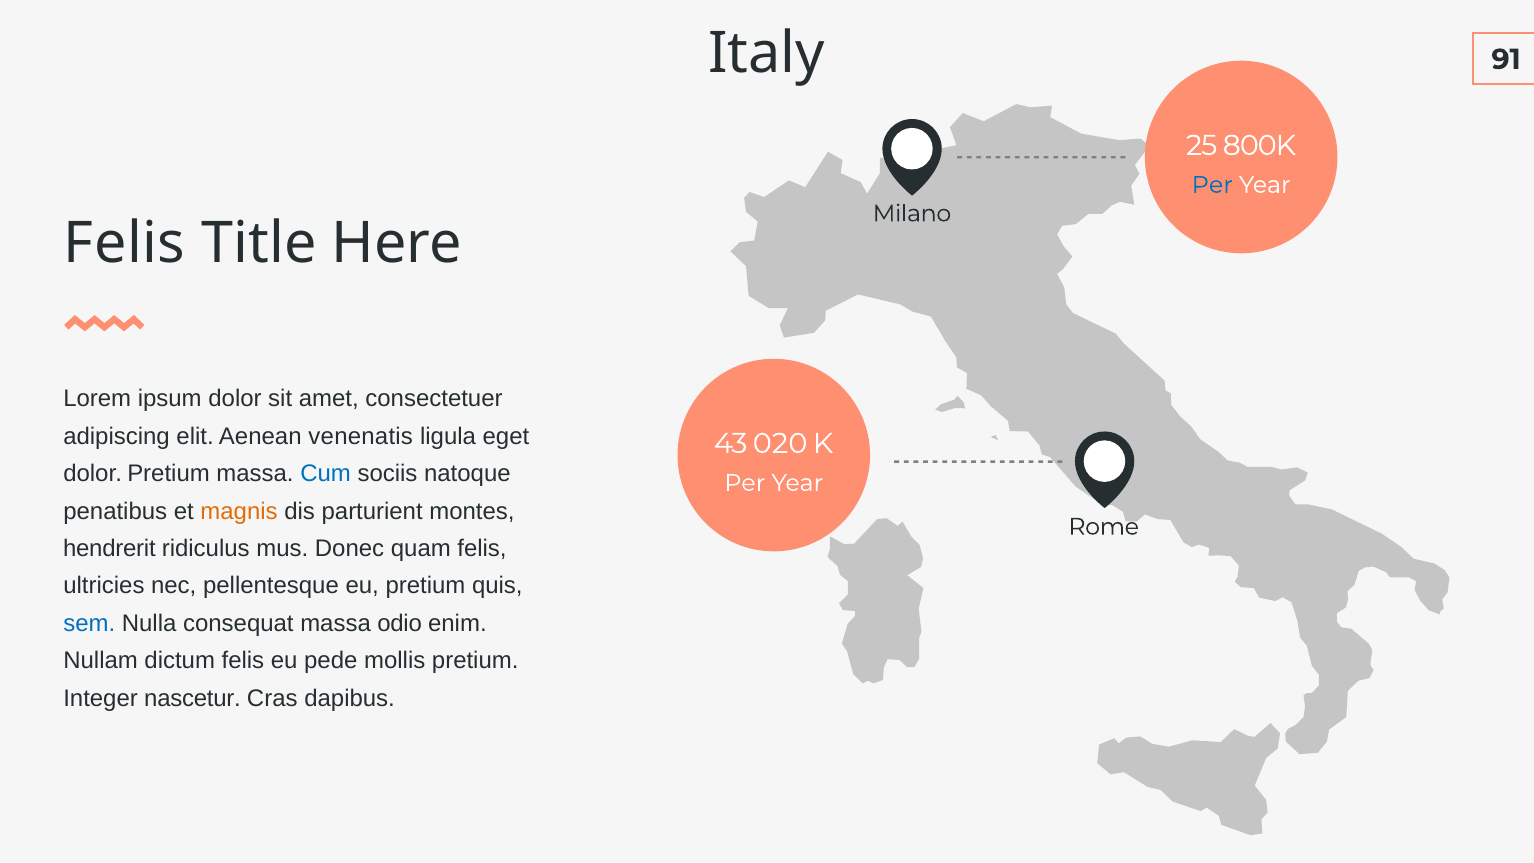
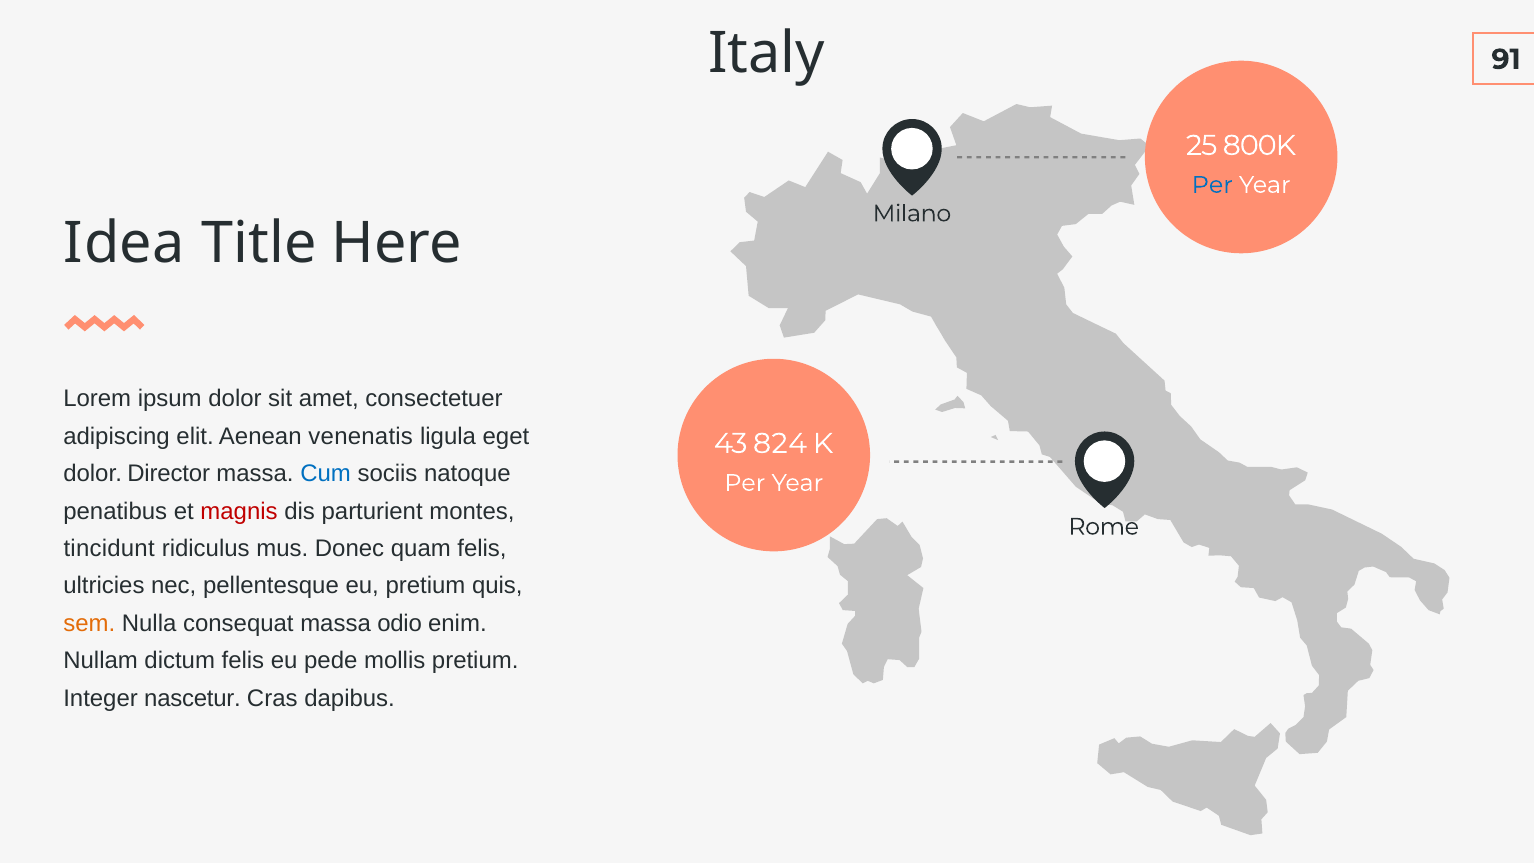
Felis at (125, 243): Felis -> Idea
020: 020 -> 824
dolor Pretium: Pretium -> Director
magnis colour: orange -> red
hendrerit: hendrerit -> tincidunt
sem colour: blue -> orange
